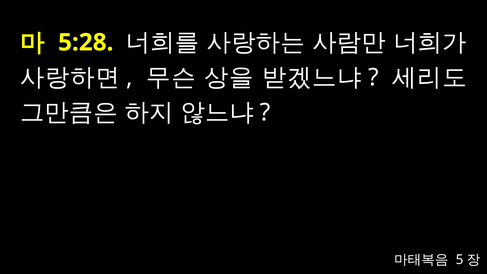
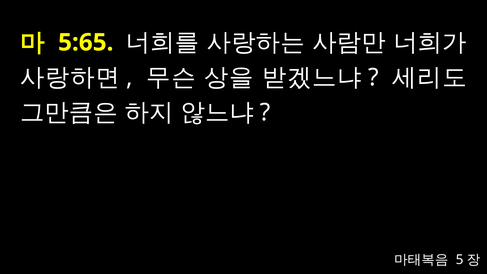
5:28: 5:28 -> 5:65
